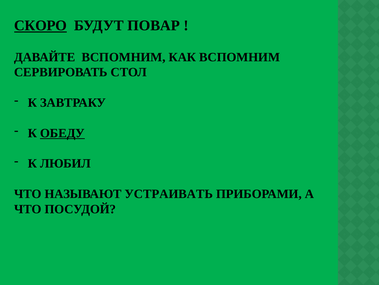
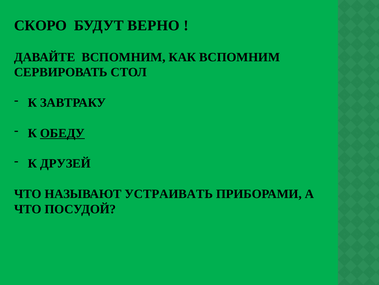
СКОРО underline: present -> none
ПОВАР: ПОВАР -> ВЕРНО
ЛЮБИЛ: ЛЮБИЛ -> ДРУЗЕЙ
